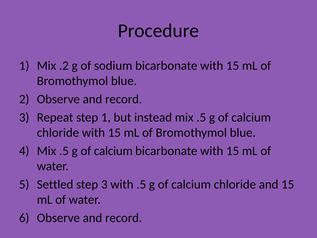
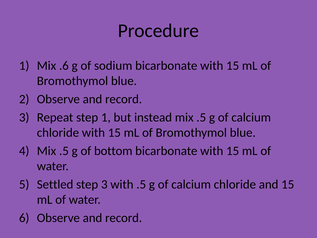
.2: .2 -> .6
calcium at (113, 151): calcium -> bottom
